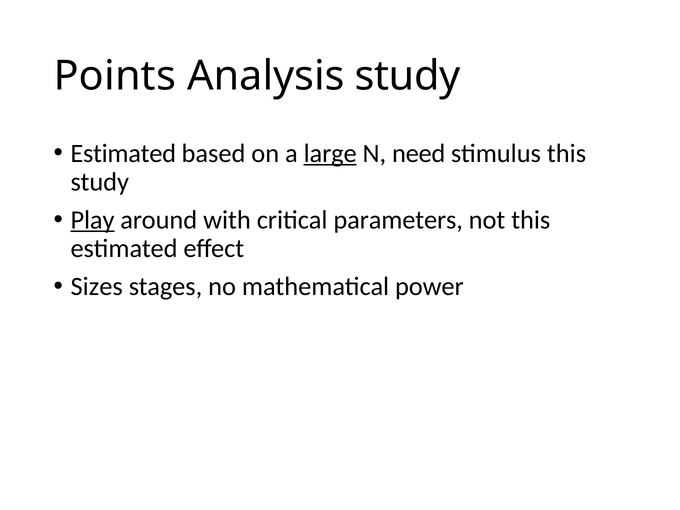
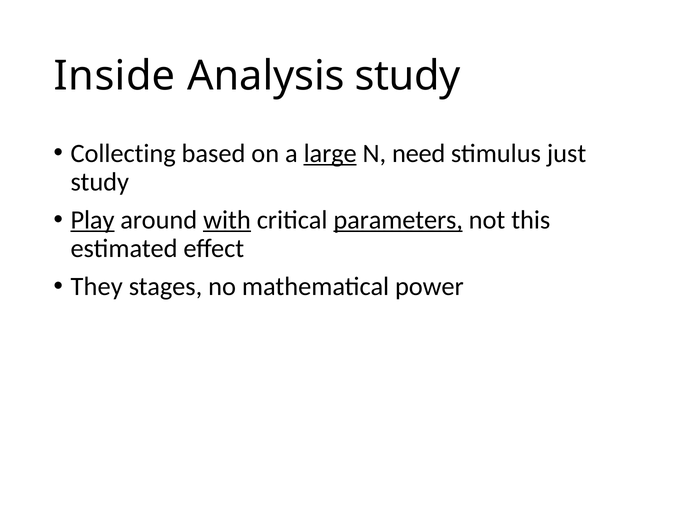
Points: Points -> Inside
Estimated at (123, 153): Estimated -> Collecting
stimulus this: this -> just
with underline: none -> present
parameters underline: none -> present
Sizes: Sizes -> They
